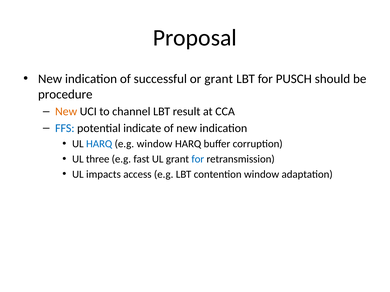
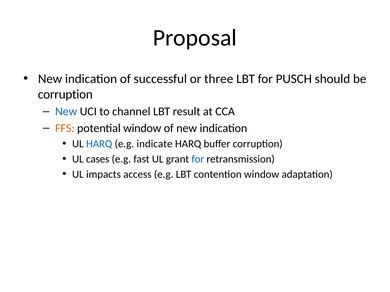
or grant: grant -> three
procedure at (65, 95): procedure -> corruption
New at (66, 112) colour: orange -> blue
FFS colour: blue -> orange
potential indicate: indicate -> window
e.g window: window -> indicate
three: three -> cases
